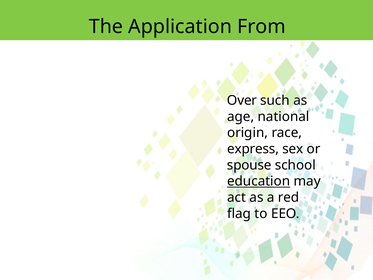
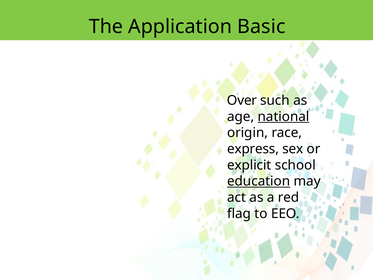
From: From -> Basic
national underline: none -> present
spouse: spouse -> explicit
